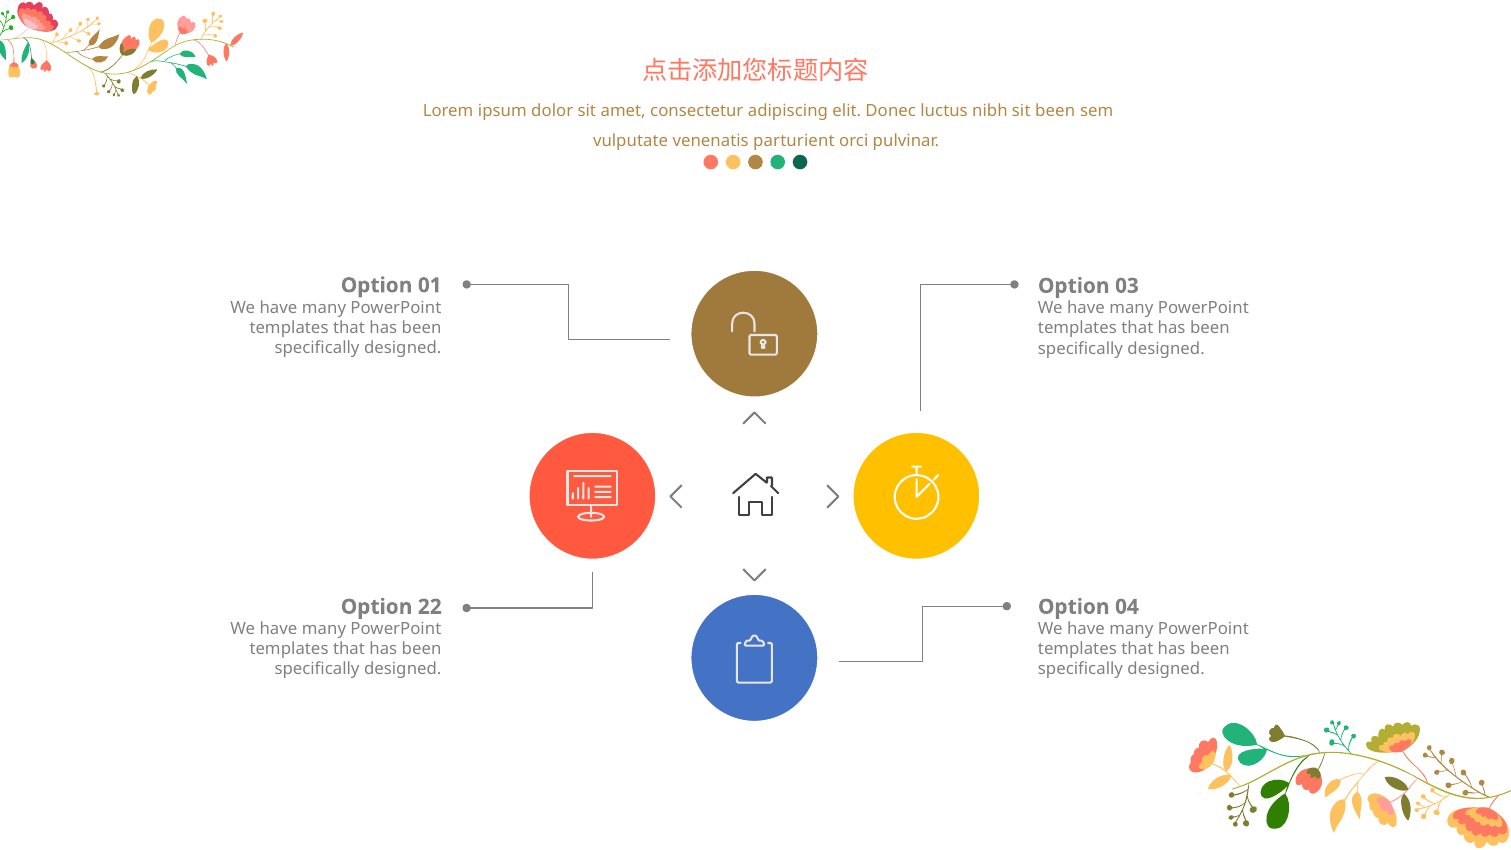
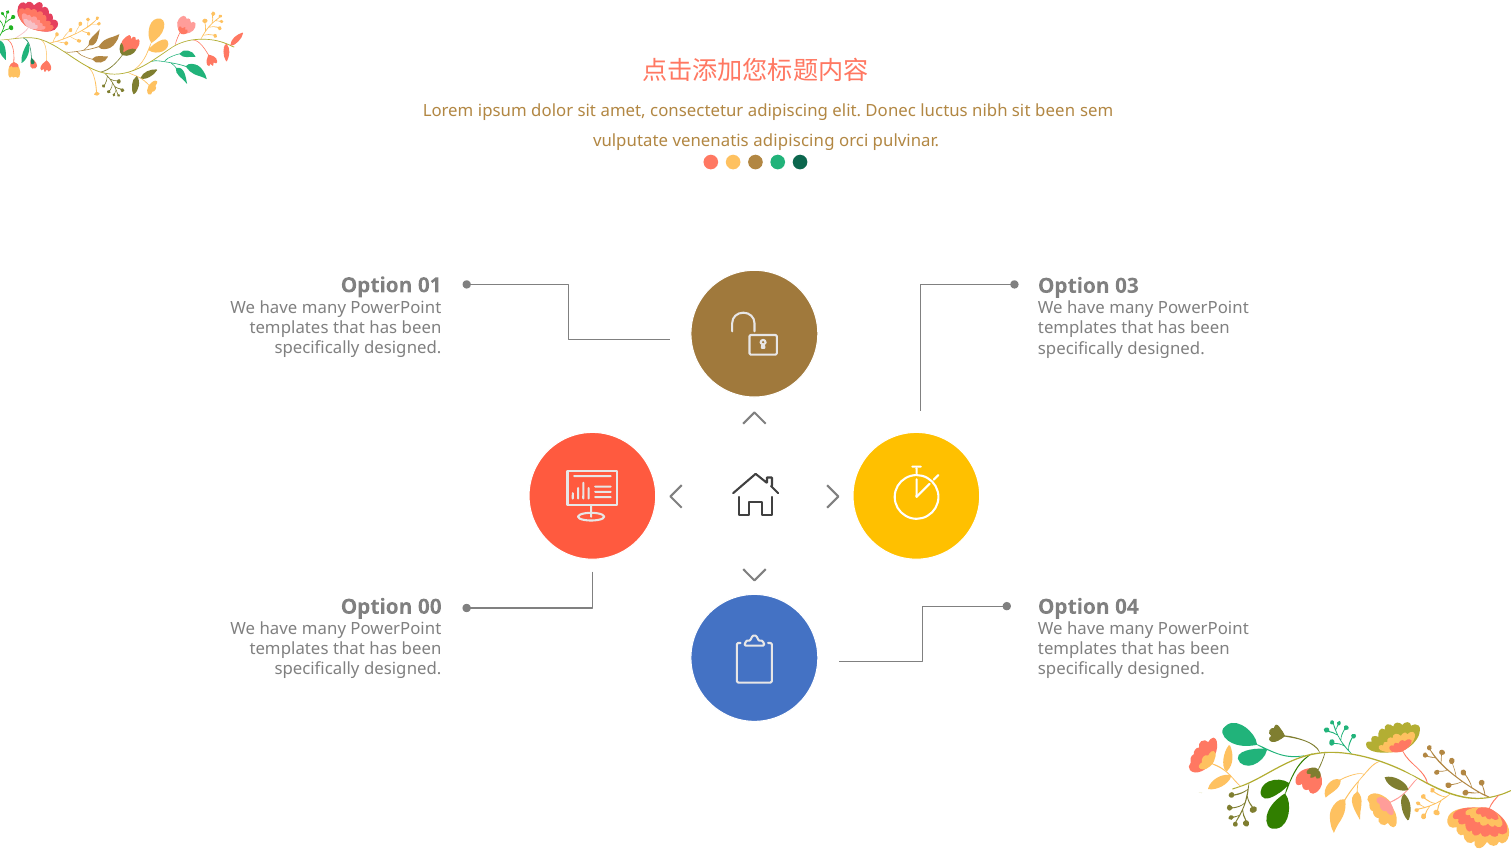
venenatis parturient: parturient -> adipiscing
22: 22 -> 00
